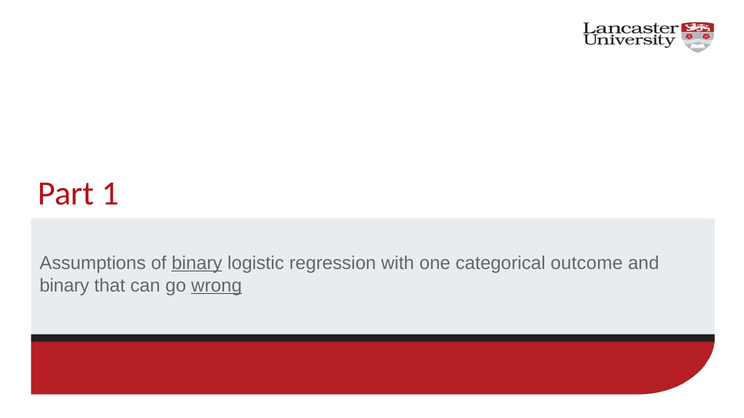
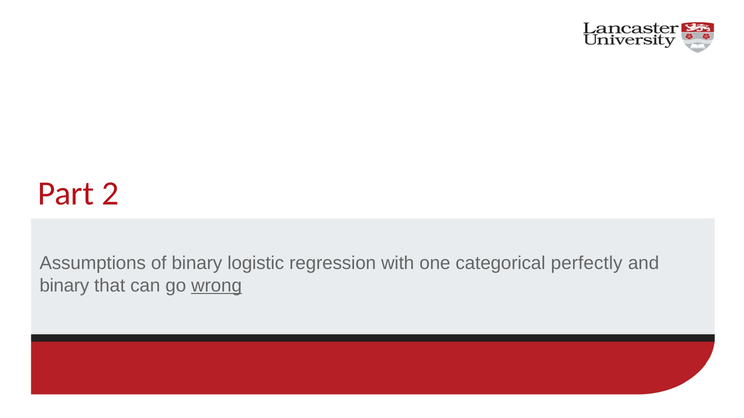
1: 1 -> 2
binary at (197, 263) underline: present -> none
outcome: outcome -> perfectly
